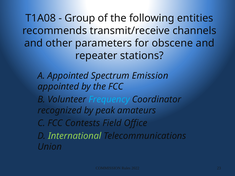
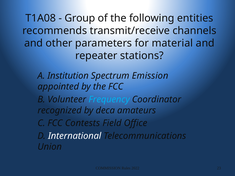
obscene: obscene -> material
A Appointed: Appointed -> Institution
peak: peak -> deca
International colour: light green -> white
